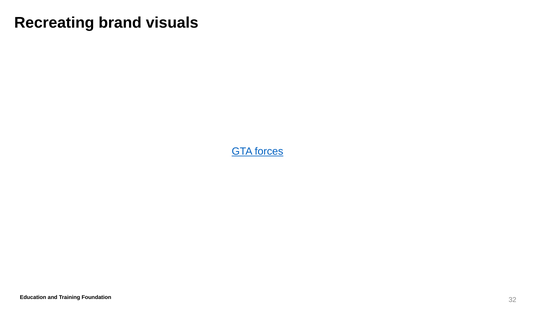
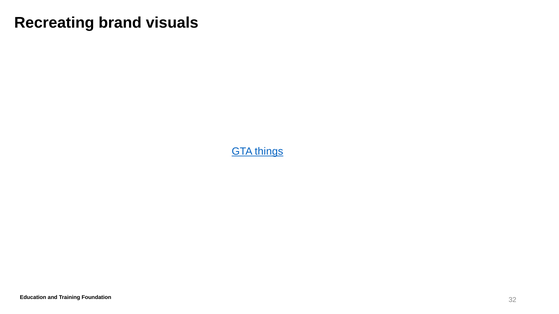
forces: forces -> things
